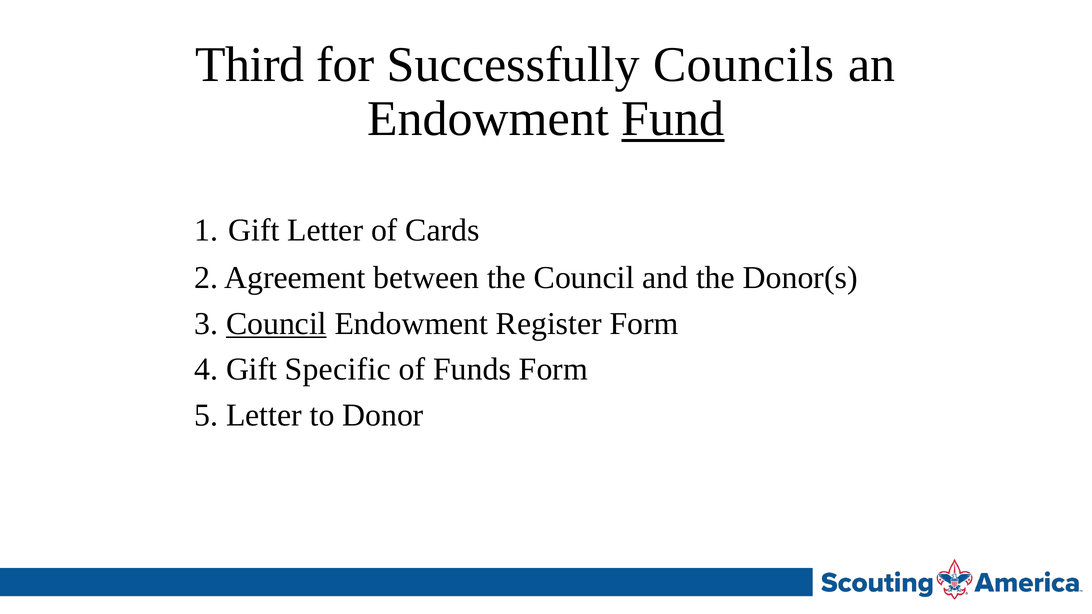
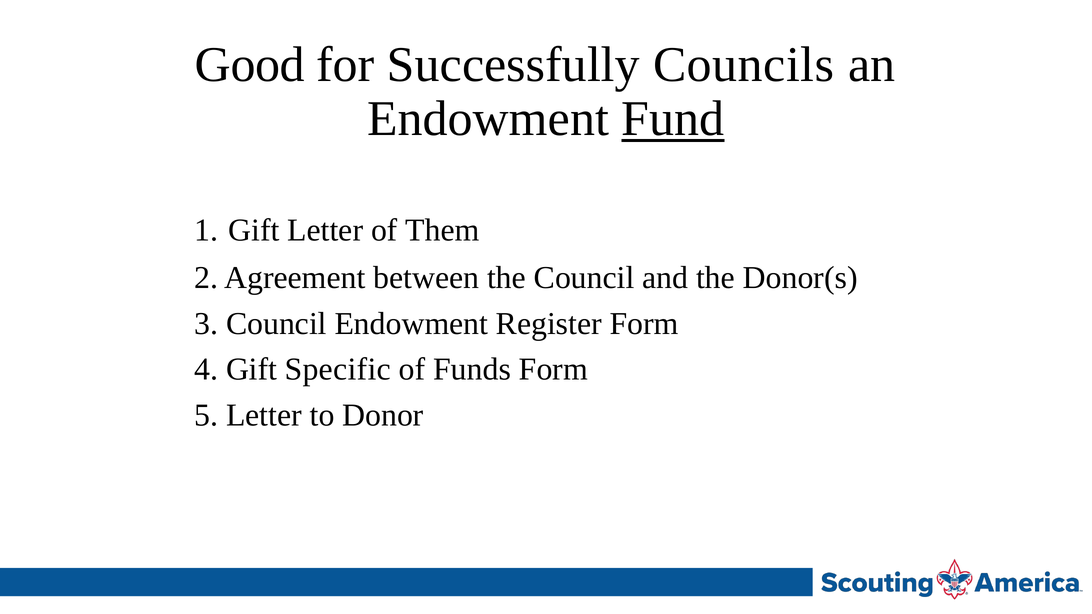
Third: Third -> Good
Cards: Cards -> Them
Council at (276, 324) underline: present -> none
